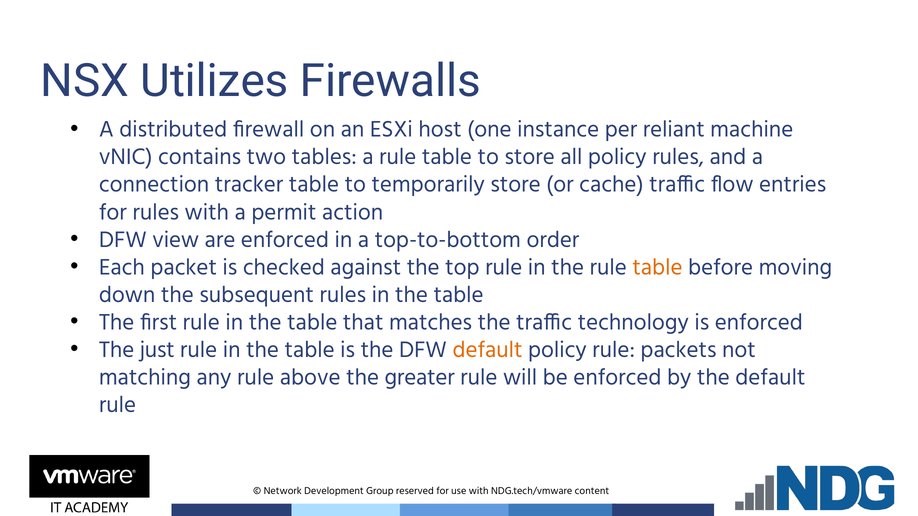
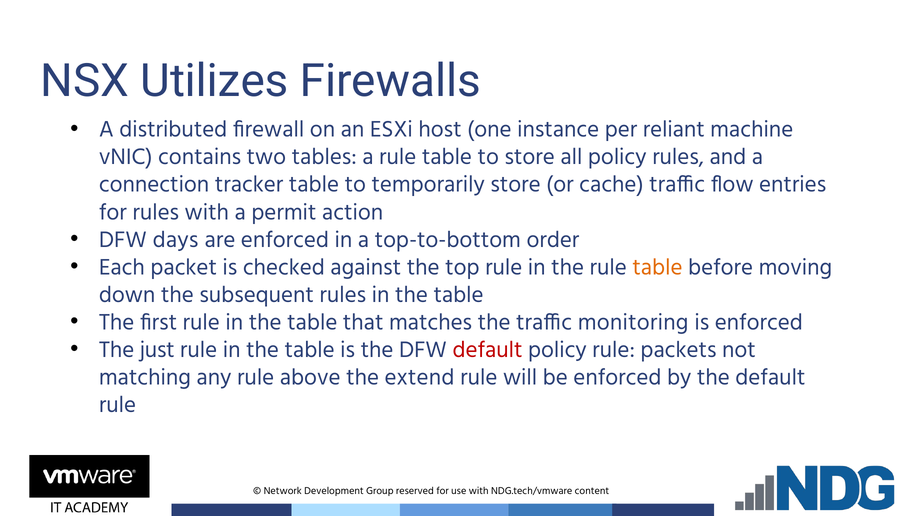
view: view -> days
technology: technology -> monitoring
default at (488, 350) colour: orange -> red
greater: greater -> extend
